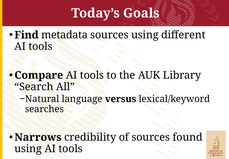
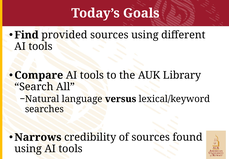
metadata: metadata -> provided
